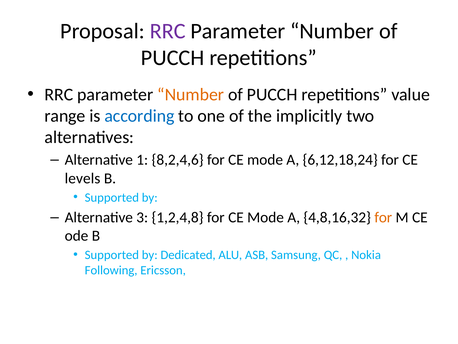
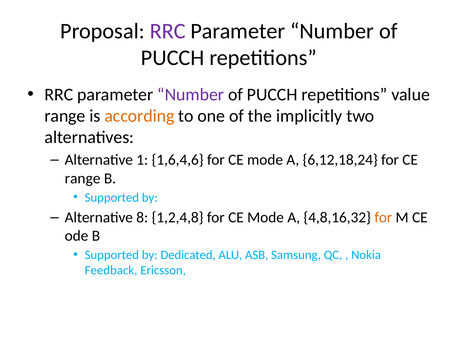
Number at (191, 94) colour: orange -> purple
according colour: blue -> orange
8,2,4,6: 8,2,4,6 -> 1,6,4,6
levels at (83, 178): levels -> range
3: 3 -> 8
Following: Following -> Feedback
